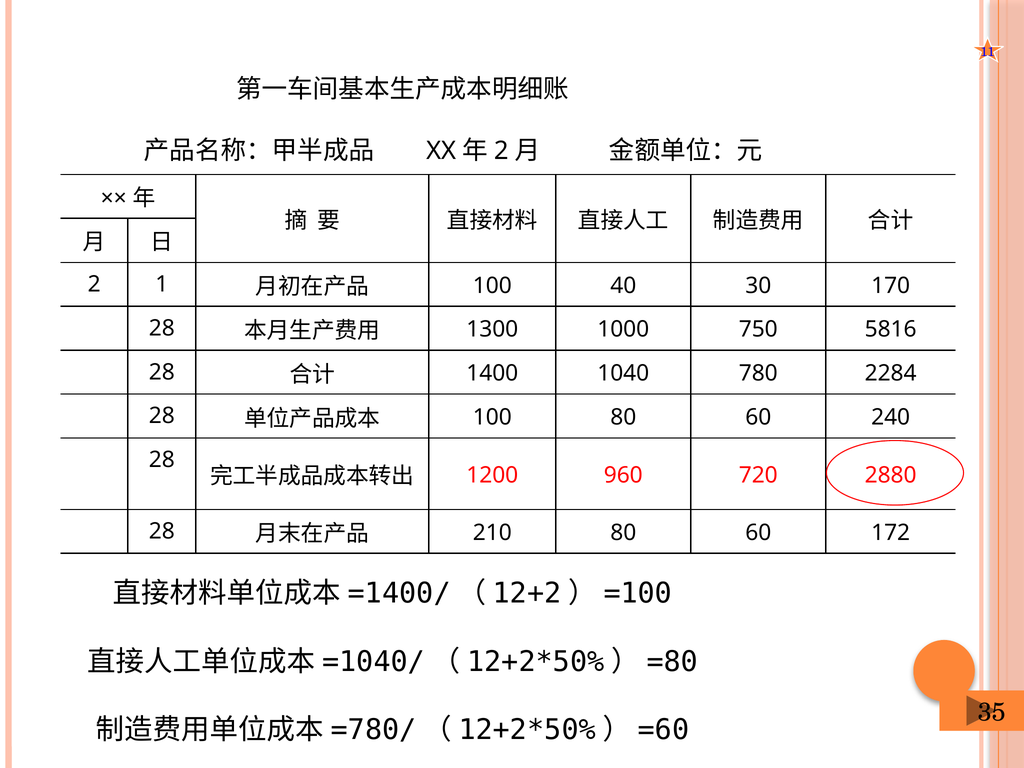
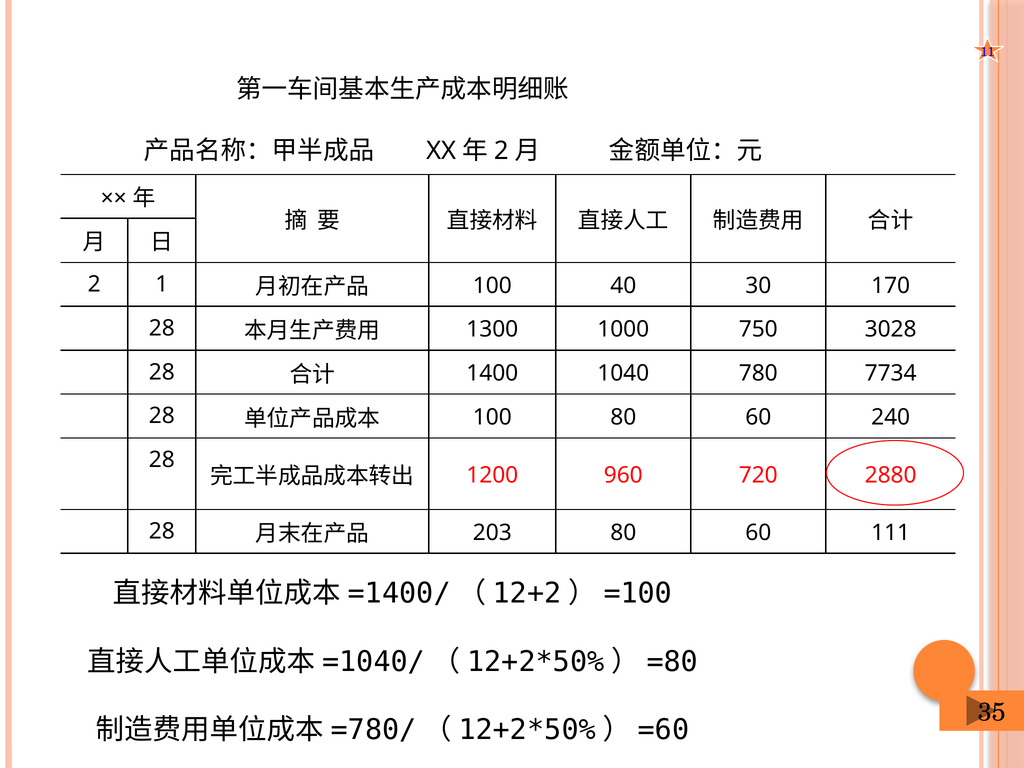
5816: 5816 -> 3028
2284: 2284 -> 7734
210: 210 -> 203
172: 172 -> 111
